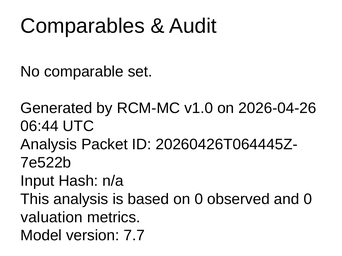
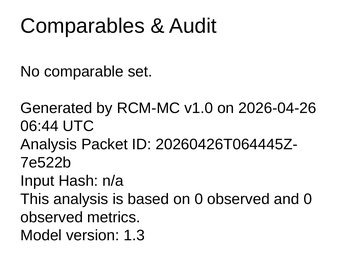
valuation at (52, 218): valuation -> observed
7.7: 7.7 -> 1.3
